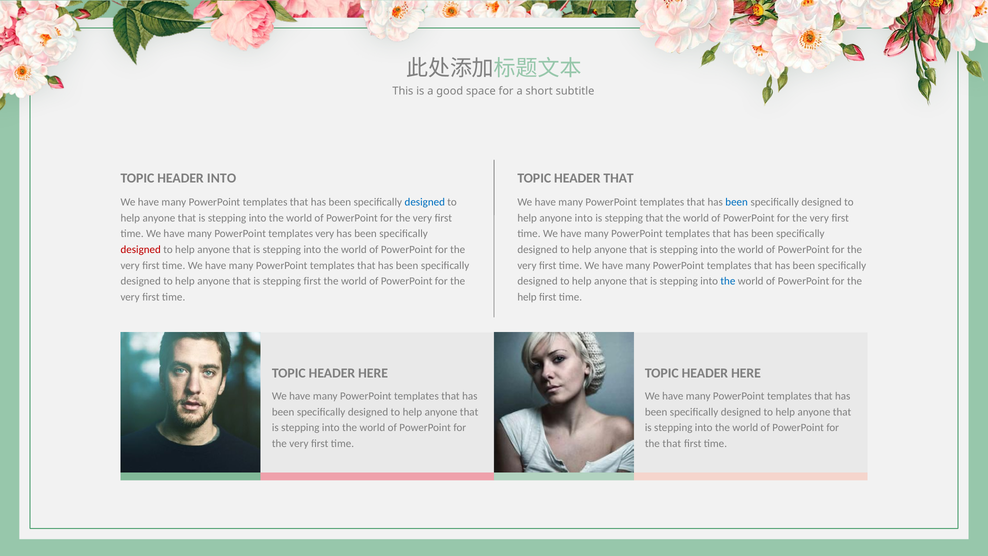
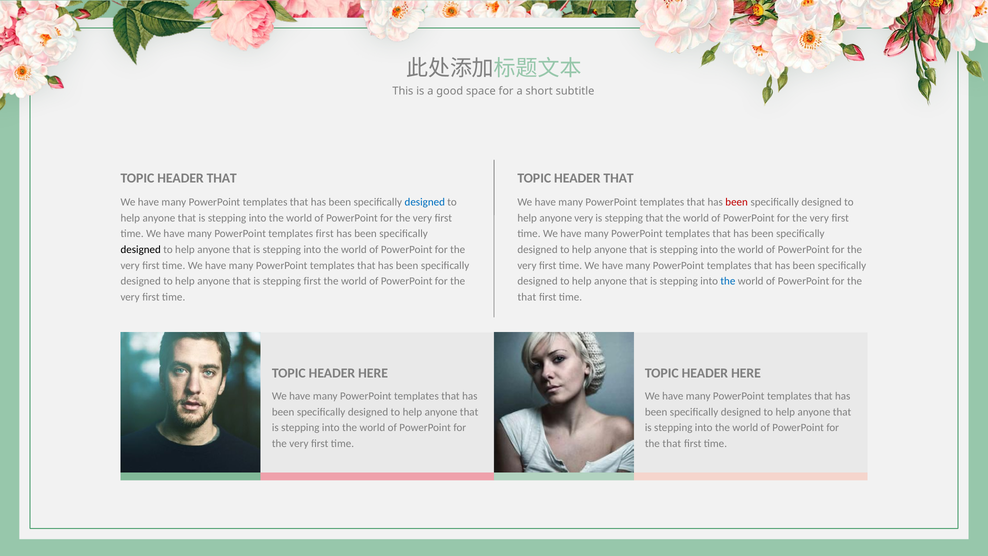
INTO at (222, 178): INTO -> THAT
been at (737, 202) colour: blue -> red
anyone into: into -> very
templates very: very -> first
designed at (141, 250) colour: red -> black
help at (527, 297): help -> that
